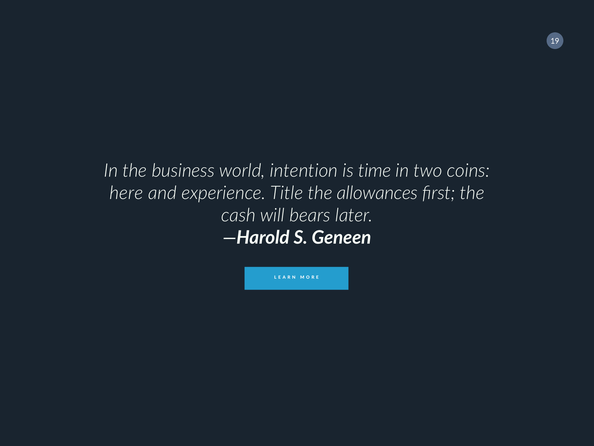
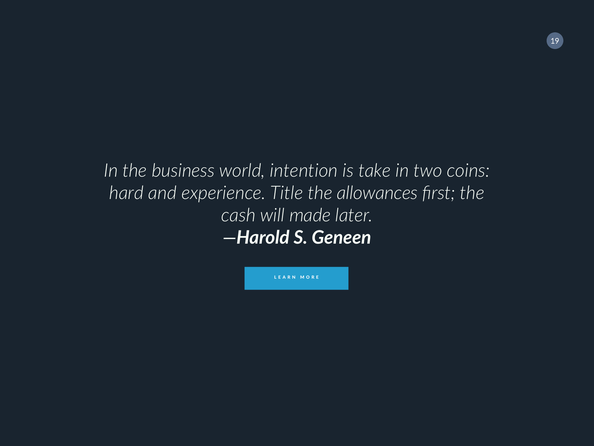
time: time -> take
here: here -> hard
bears: bears -> made
